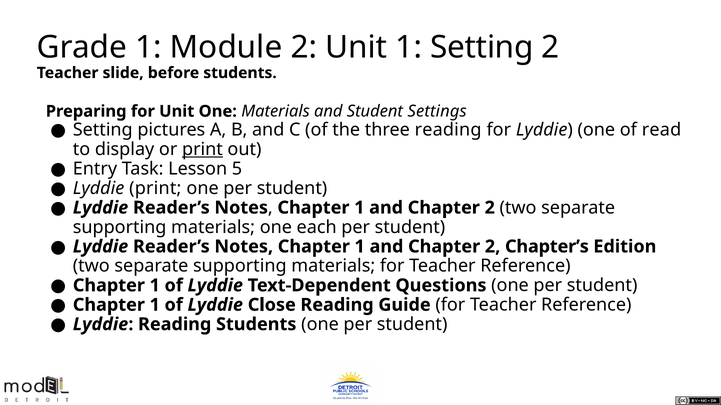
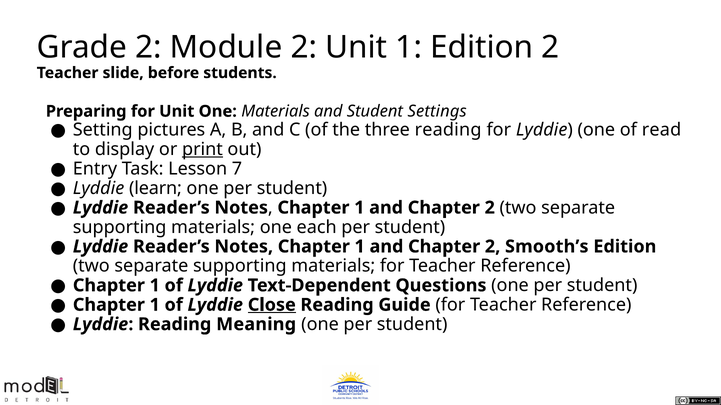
Grade 1: 1 -> 2
1 Setting: Setting -> Edition
5: 5 -> 7
Lyddie print: print -> learn
Chapter’s: Chapter’s -> Smooth’s
Close underline: none -> present
Reading Students: Students -> Meaning
